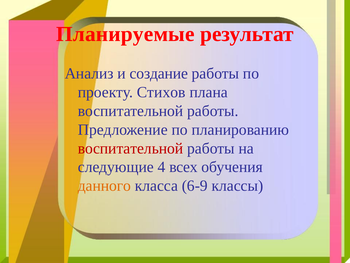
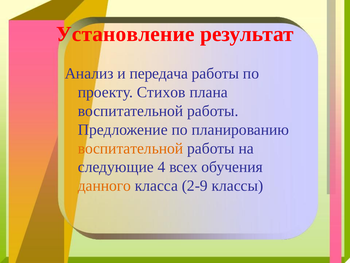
Планируемые: Планируемые -> Установление
создание: создание -> передача
воспитательной at (131, 148) colour: red -> orange
6-9: 6-9 -> 2-9
